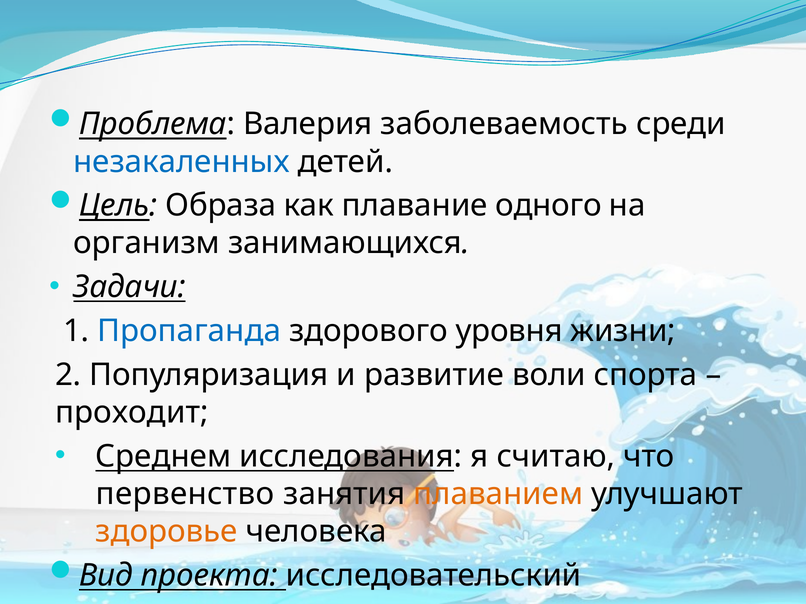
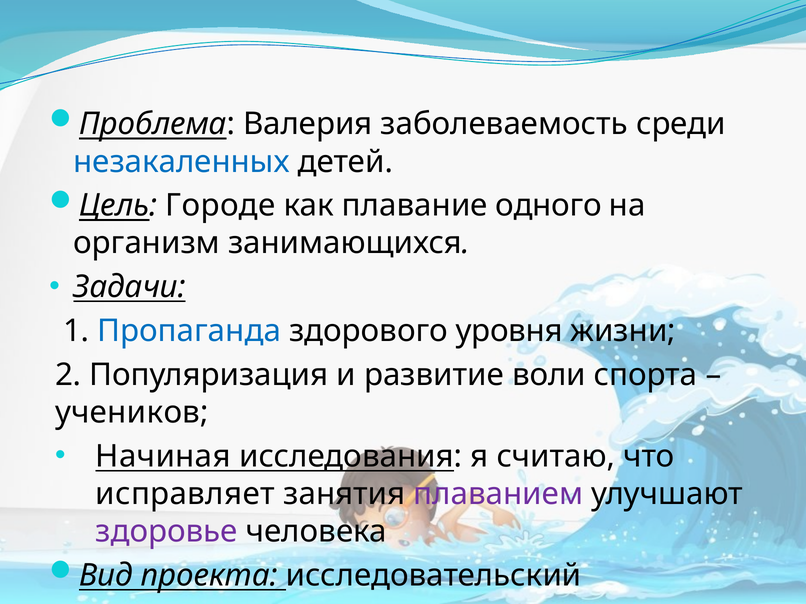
Образа: Образа -> Городе
проходит: проходит -> учеников
Среднем: Среднем -> Начиная
первенство: первенство -> исправляет
плаванием colour: orange -> purple
здоровье colour: orange -> purple
